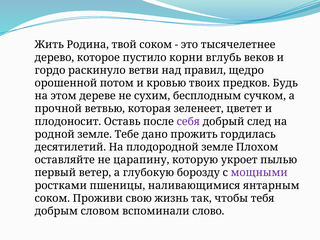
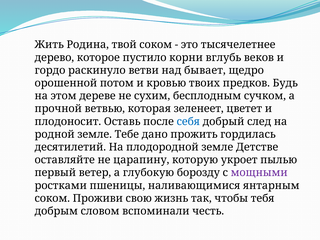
правил: правил -> бывает
себя colour: purple -> blue
Плохом: Плохом -> Детстве
слово: слово -> честь
